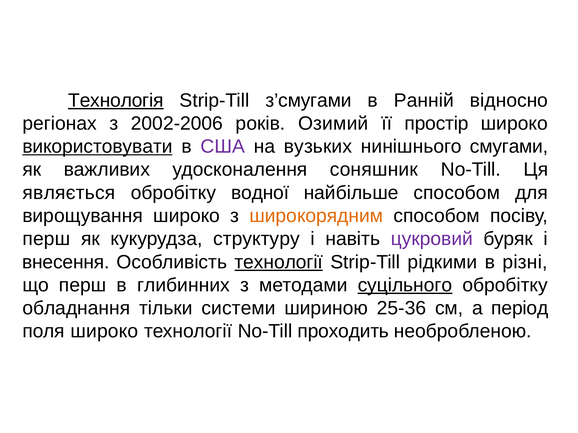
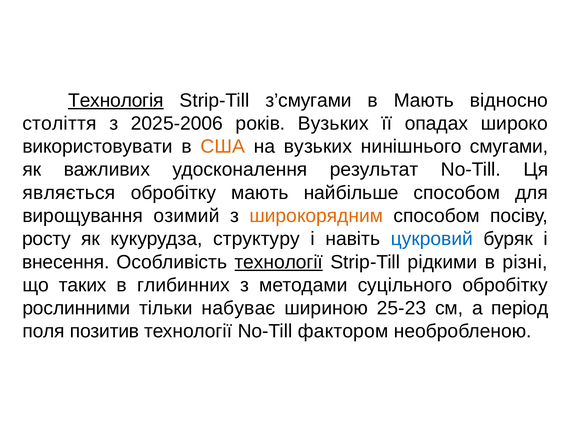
в Ранній: Ранній -> Мають
регіонах: регіонах -> століття
2002-2006: 2002-2006 -> 2025-2006
років Озимий: Озимий -> Вузьких
простір: простір -> опадах
використовувати underline: present -> none
США colour: purple -> orange
соняшник: соняшник -> результат
обробітку водної: водної -> мають
вирощування широко: широко -> озимий
перш at (46, 239): перш -> росту
цукровий colour: purple -> blue
що перш: перш -> таких
суцільного underline: present -> none
обладнання: обладнання -> рослинними
системи: системи -> набуває
25-36: 25-36 -> 25-23
поля широко: широко -> позитив
проходить: проходить -> фактором
